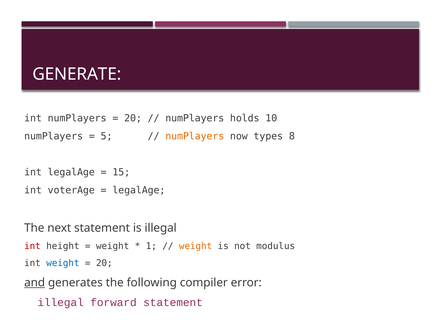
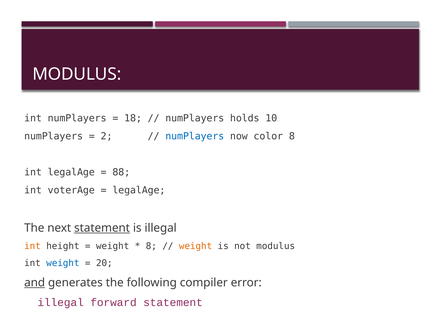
GENERATE at (77, 74): GENERATE -> MODULUS
20 at (133, 118): 20 -> 18
5: 5 -> 2
numPlayers at (195, 136) colour: orange -> blue
types: types -> color
15: 15 -> 88
statement at (102, 228) underline: none -> present
int at (32, 246) colour: red -> orange
1 at (151, 246): 1 -> 8
